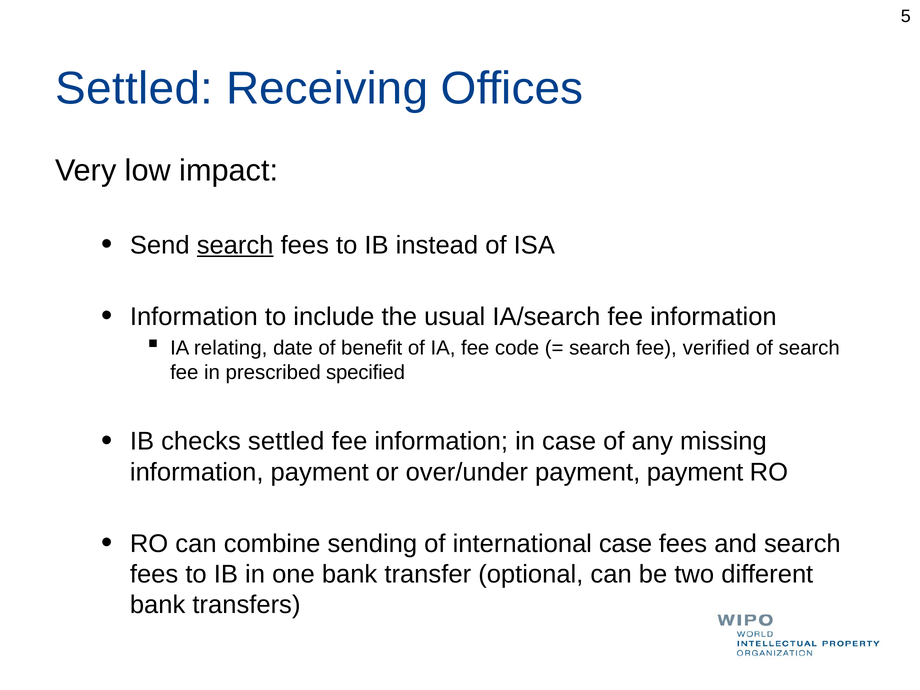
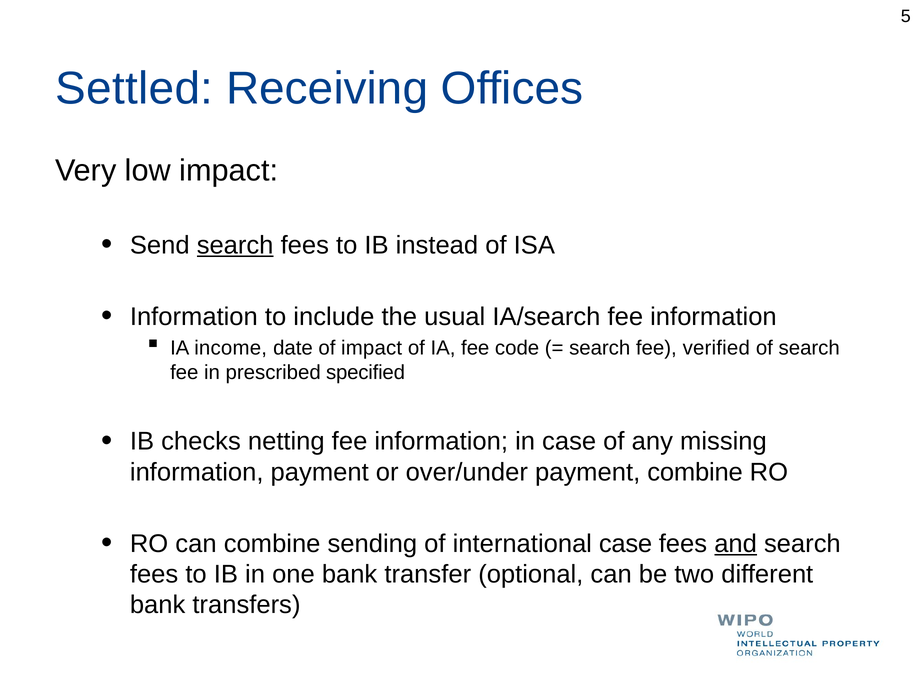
relating: relating -> income
of benefit: benefit -> impact
checks settled: settled -> netting
payment payment: payment -> combine
and underline: none -> present
